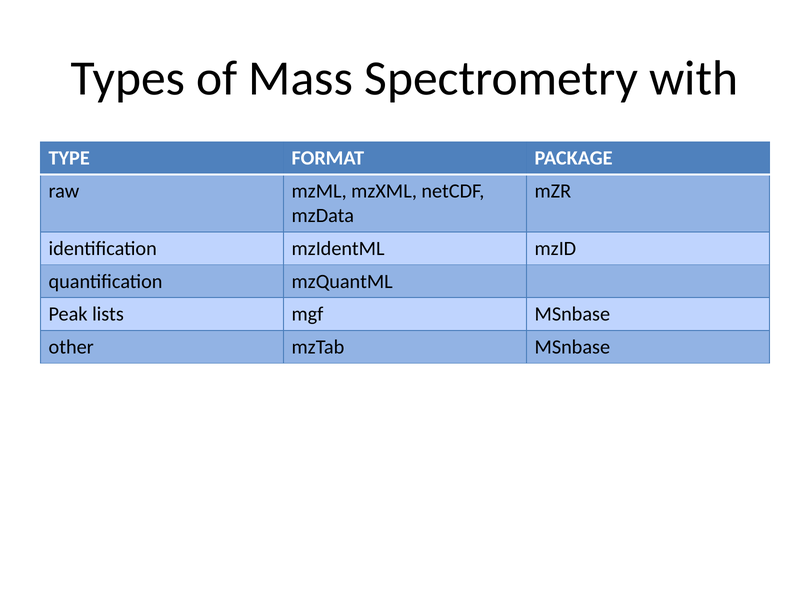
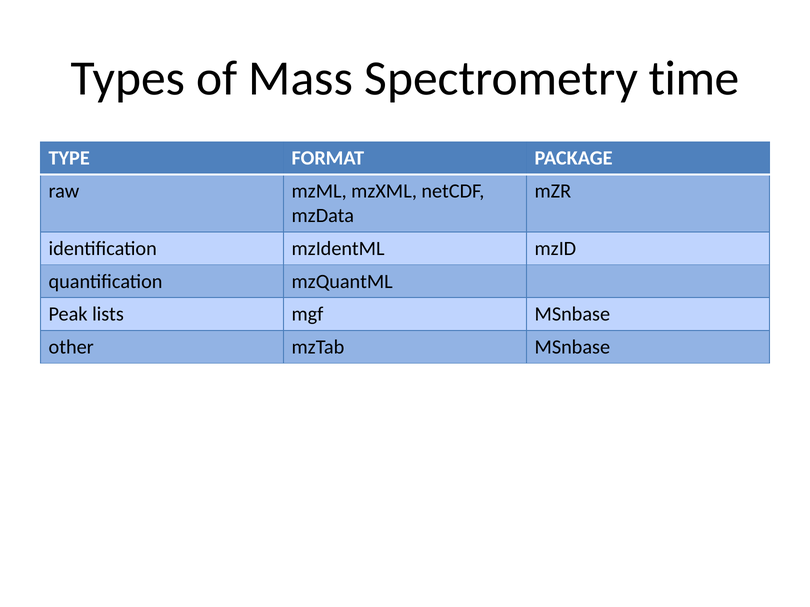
with: with -> time
